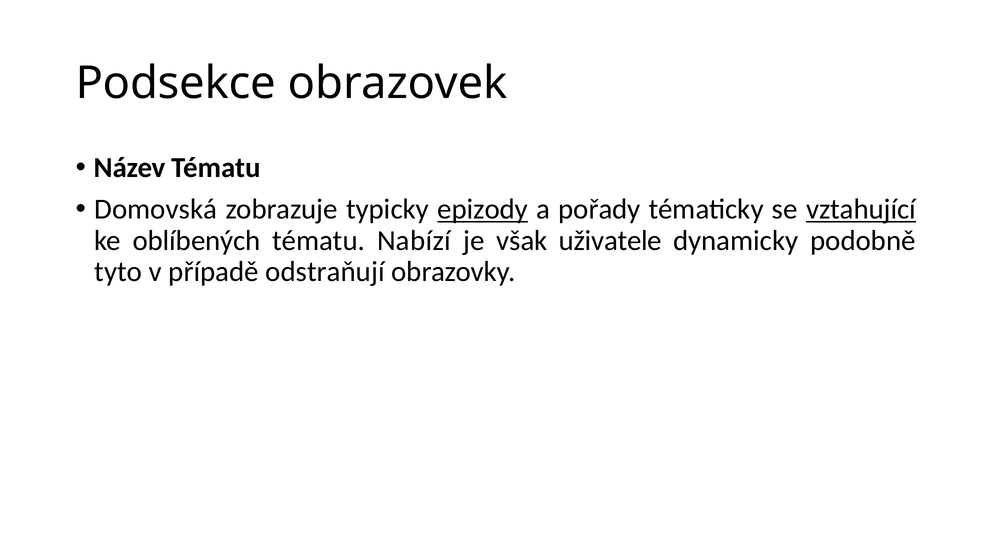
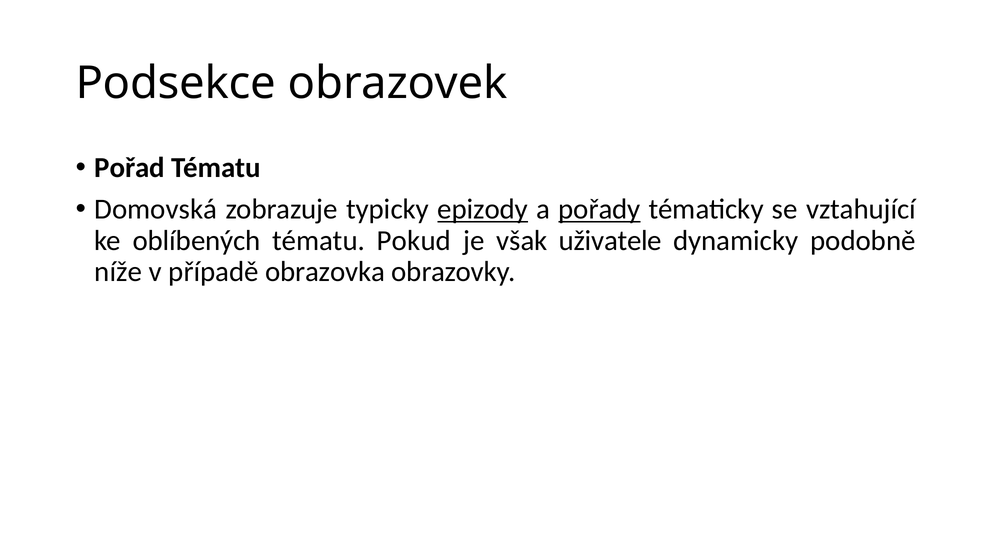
Název: Název -> Pořad
pořady underline: none -> present
vztahující underline: present -> none
Nabízí: Nabízí -> Pokud
tyto: tyto -> níže
odstraňují: odstraňují -> obrazovka
